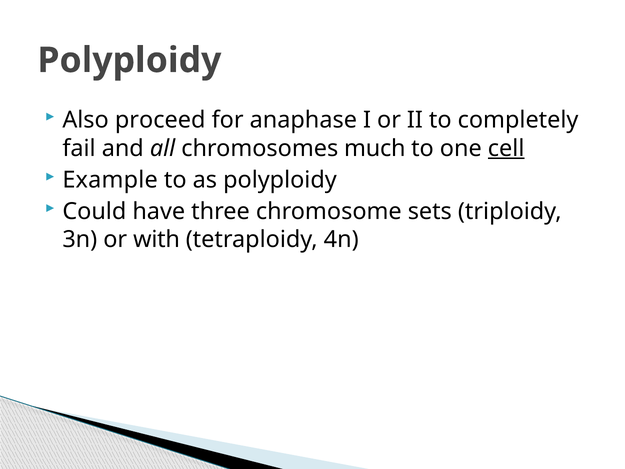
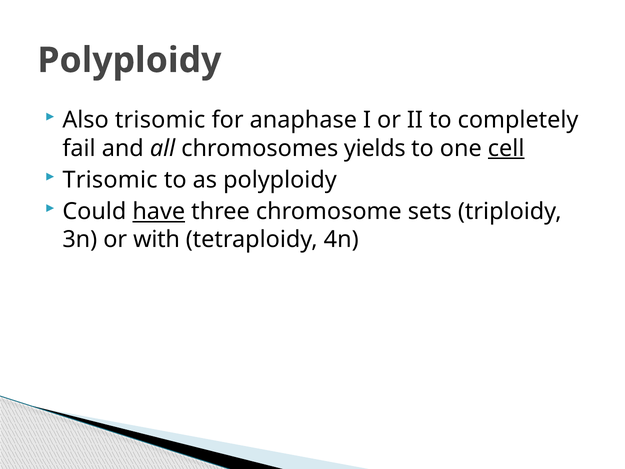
Also proceed: proceed -> trisomic
much: much -> yields
Example at (110, 180): Example -> Trisomic
have underline: none -> present
